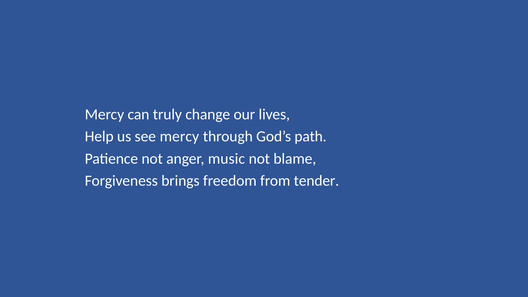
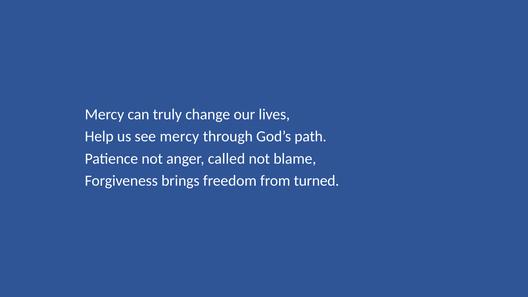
music: music -> called
tender: tender -> turned
